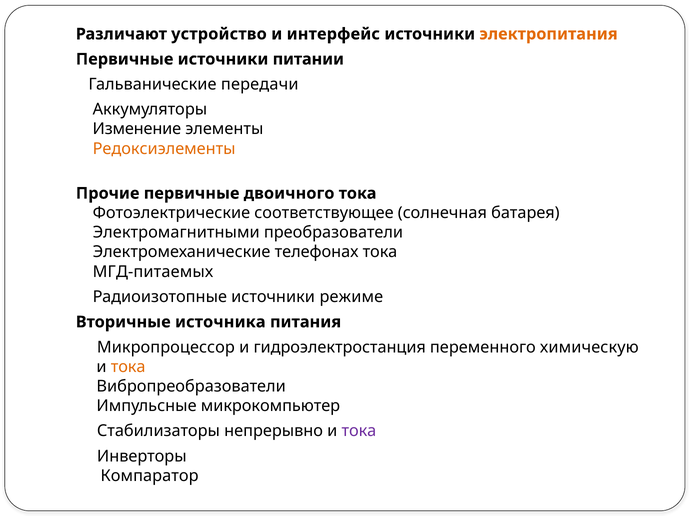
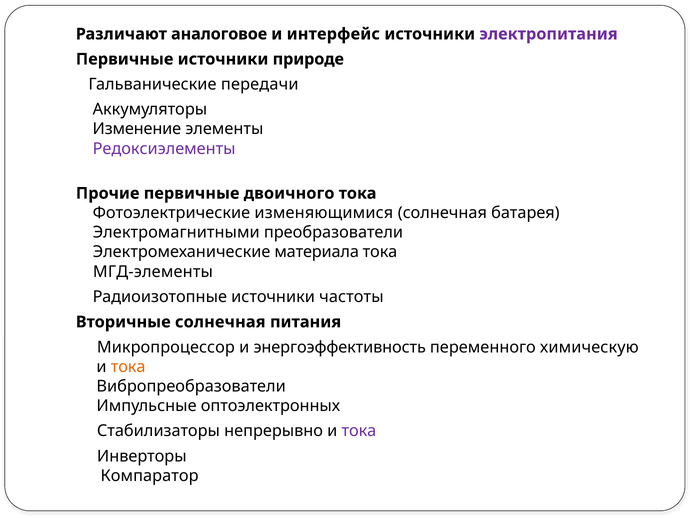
устройство: устройство -> аналоговое
электропитания colour: orange -> purple
питании: питании -> природе
Редоксиэлементы colour: orange -> purple
соответствующее: соответствующее -> изменяющимися
телефонах: телефонах -> материала
МГД-питаемых: МГД-питаемых -> МГД-элементы
режиме: режиме -> частоты
Вторичные источника: источника -> солнечная
гидроэлектростанция: гидроэлектростанция -> энергоэффективность
микрокомпьютер: микрокомпьютер -> оптоэлектронных
